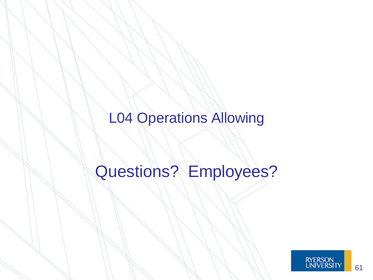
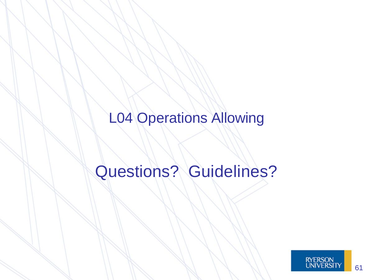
Employees: Employees -> Guidelines
